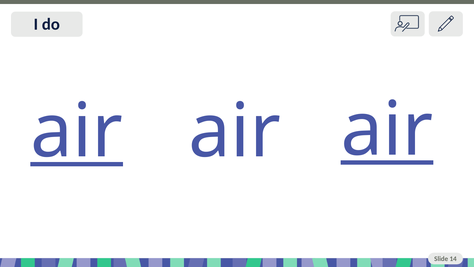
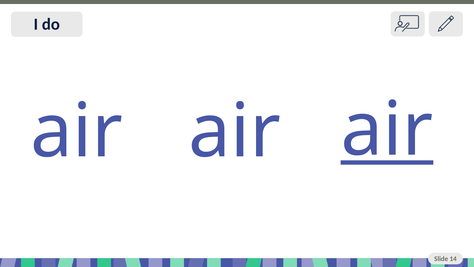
air at (77, 132) underline: present -> none
